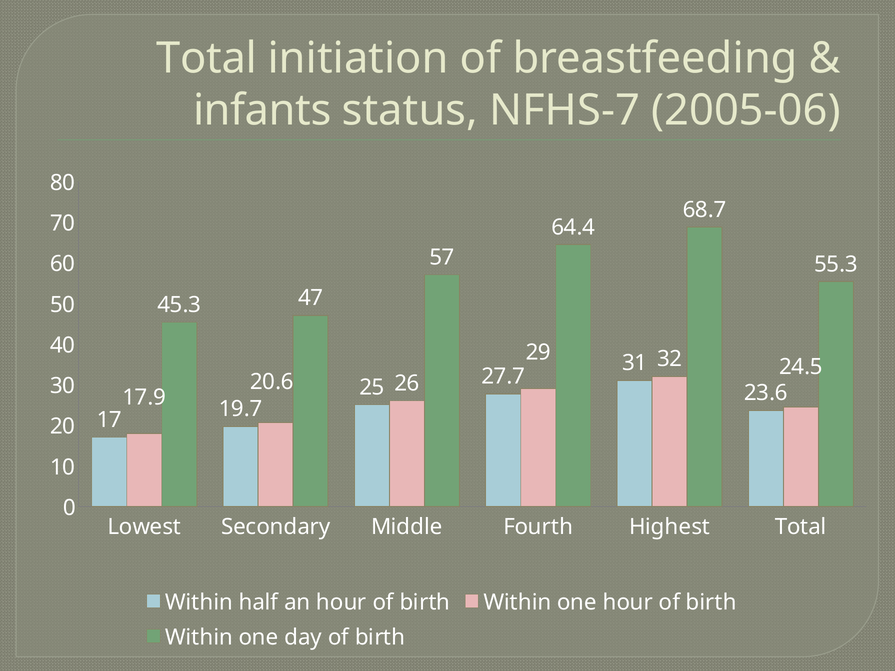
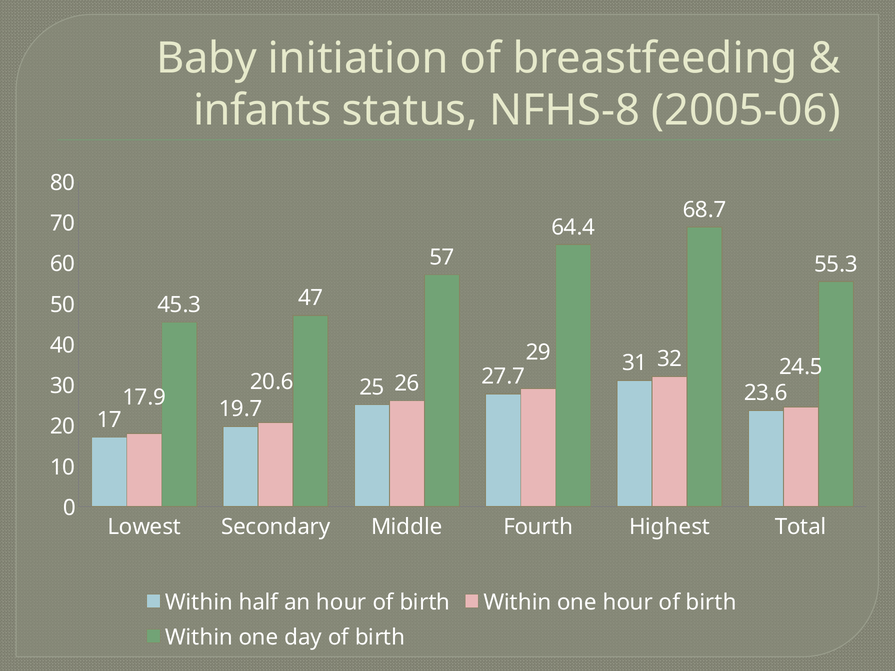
Total at (207, 58): Total -> Baby
NFHS-7: NFHS-7 -> NFHS-8
